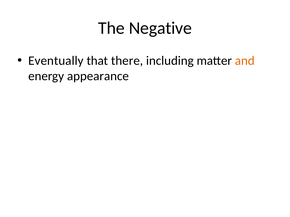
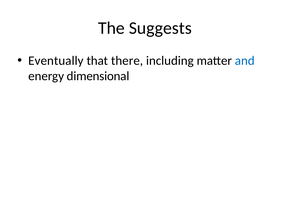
Negative: Negative -> Suggests
and colour: orange -> blue
appearance: appearance -> dimensional
